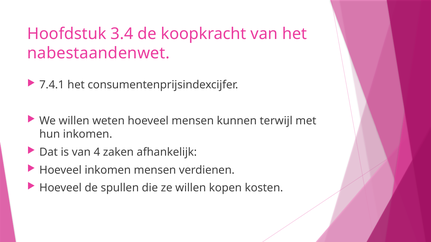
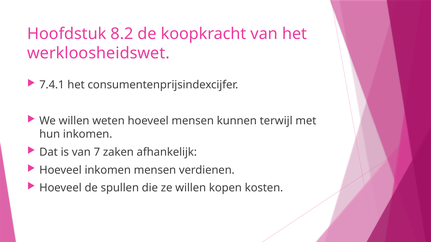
3.4: 3.4 -> 8.2
nabestaandenwet: nabestaandenwet -> werkloosheidswet
4: 4 -> 7
